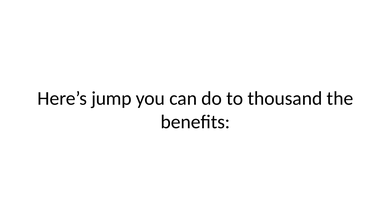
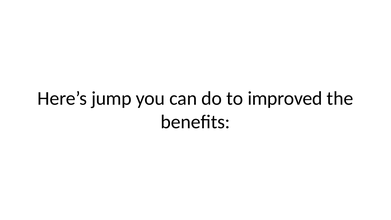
thousand: thousand -> improved
